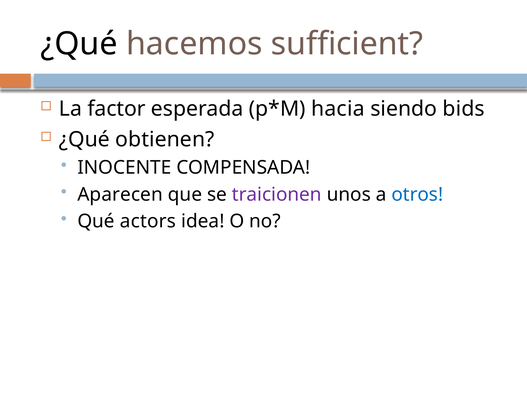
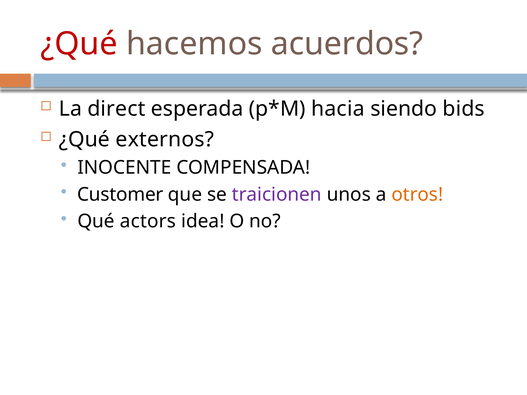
¿Qué at (79, 44) colour: black -> red
sufficient: sufficient -> acuerdos
factor: factor -> direct
obtienen: obtienen -> externos
Aparecen: Aparecen -> Customer
otros colour: blue -> orange
